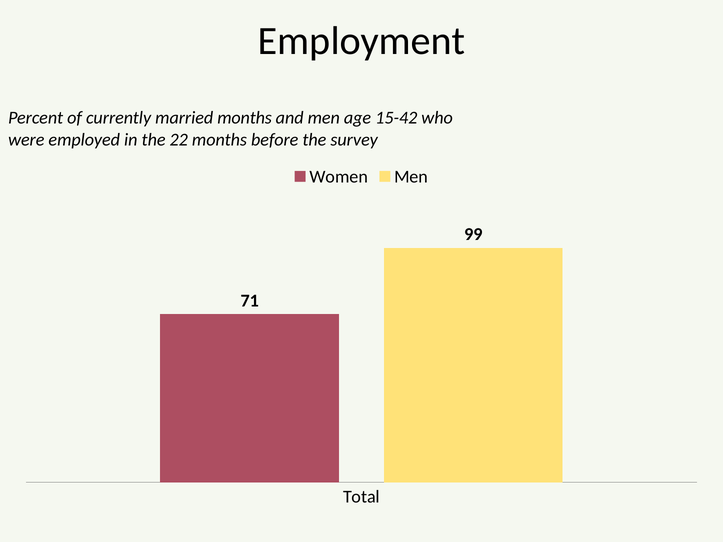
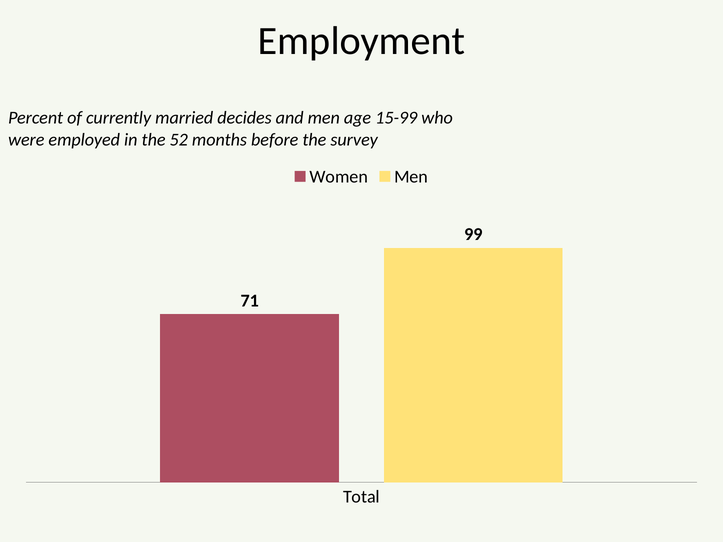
married months: months -> decides
15-42: 15-42 -> 15-99
22: 22 -> 52
